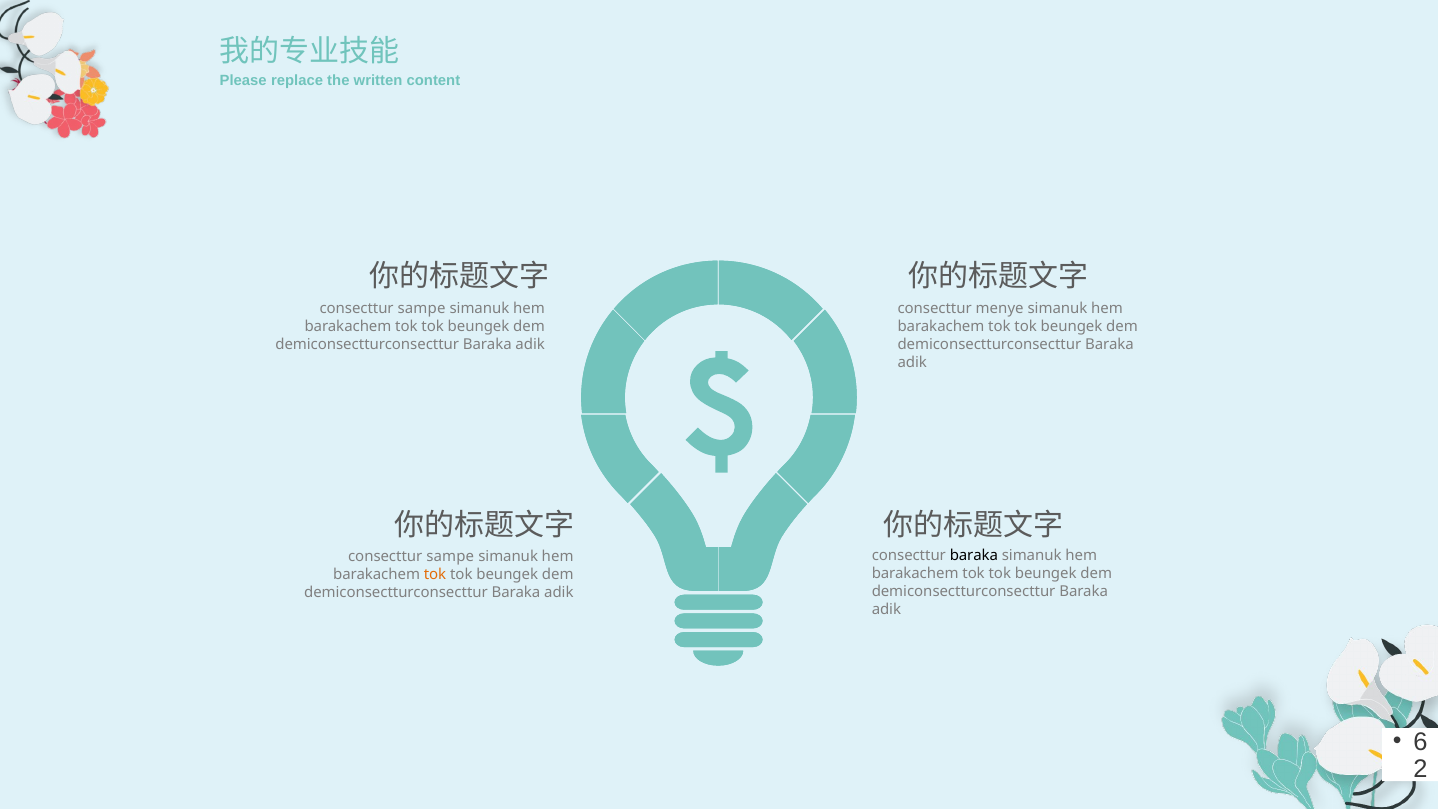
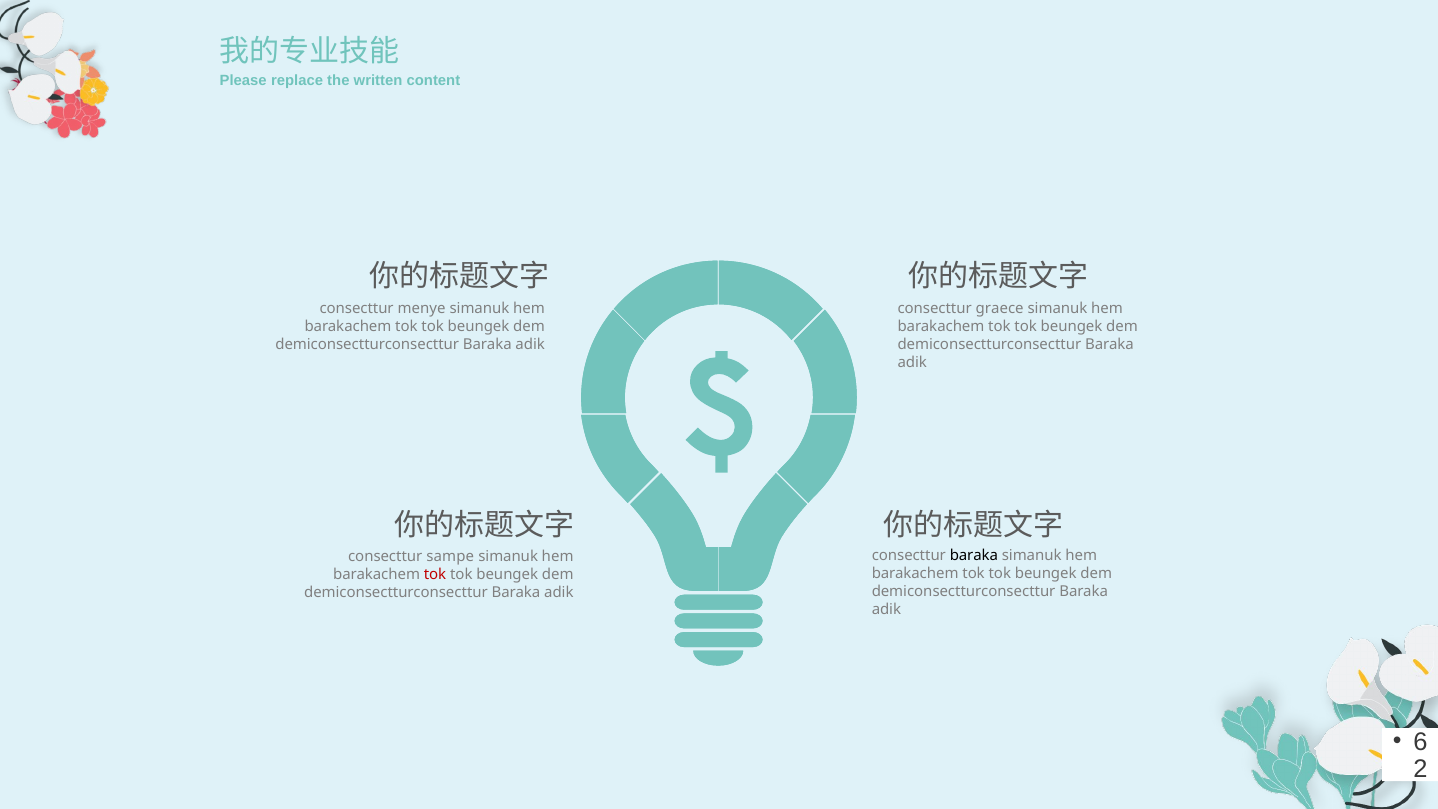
sampe at (422, 308): sampe -> menye
menye: menye -> graece
tok at (435, 575) colour: orange -> red
